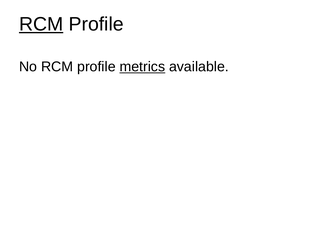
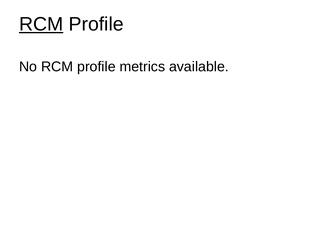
metrics underline: present -> none
